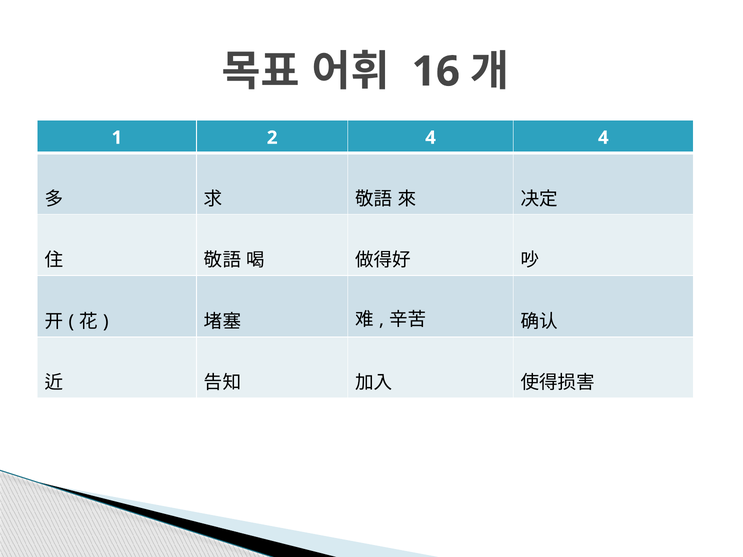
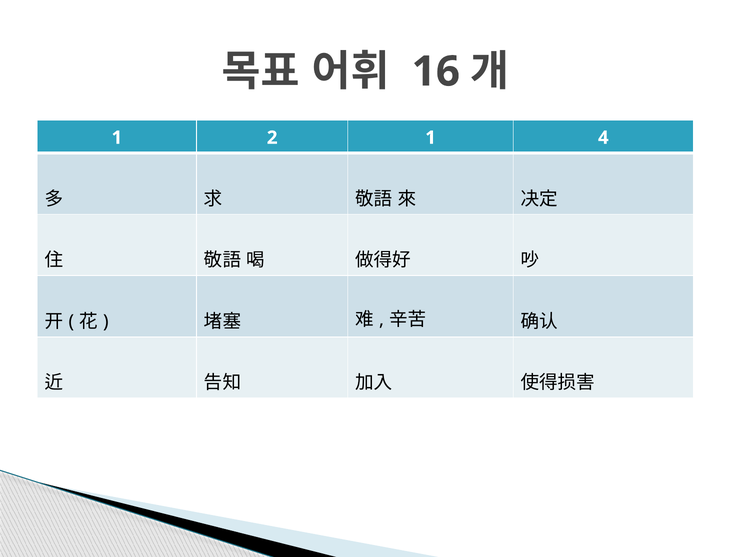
2 4: 4 -> 1
